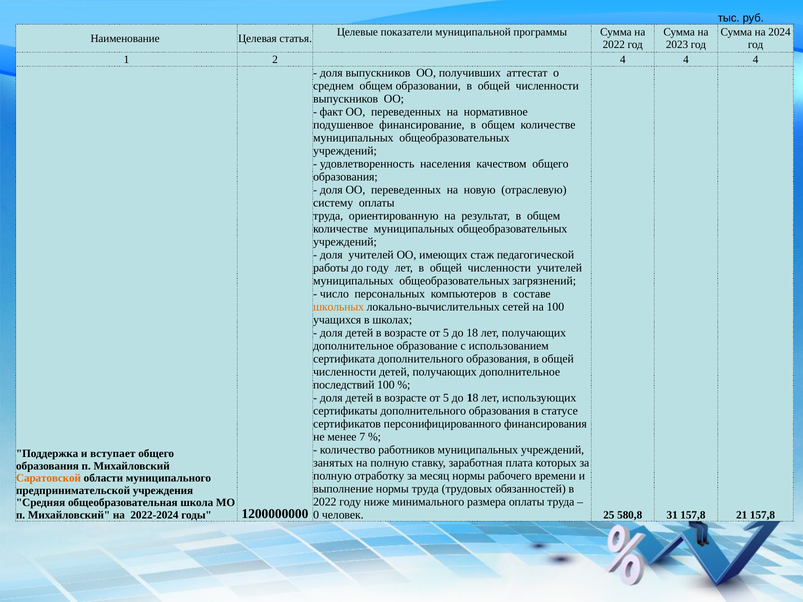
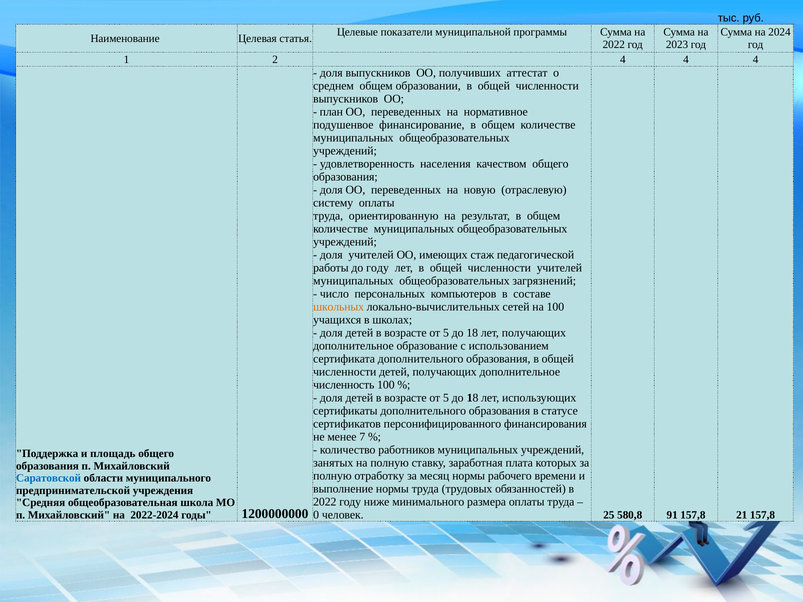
факт: факт -> план
последствий: последствий -> численность
вступает: вступает -> площадь
Саратовской colour: orange -> blue
31: 31 -> 91
